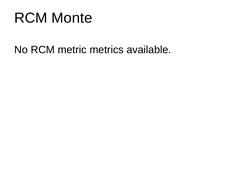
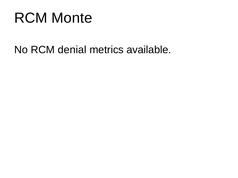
metric: metric -> denial
